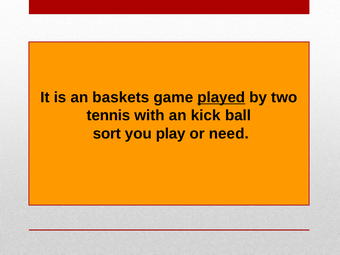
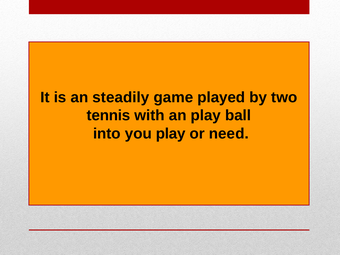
baskets: baskets -> steadily
played underline: present -> none
an kick: kick -> play
sort: sort -> into
